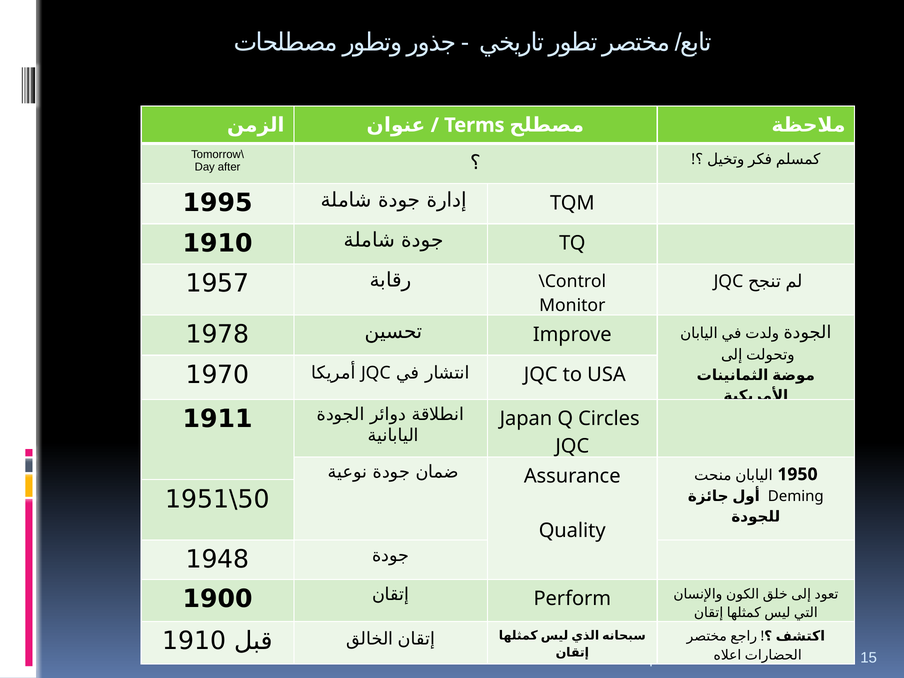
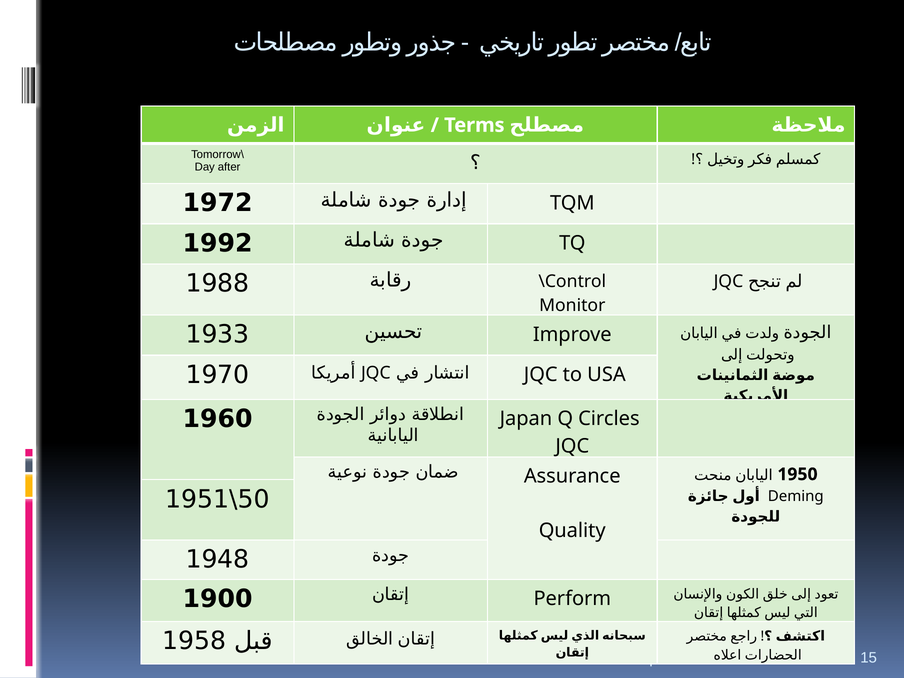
1995: 1995 -> 1972
1910 at (218, 243): 1910 -> 1992
1957: 1957 -> 1988
1978: 1978 -> 1933
1911: 1911 -> 1960
1910 at (194, 641): 1910 -> 1958
